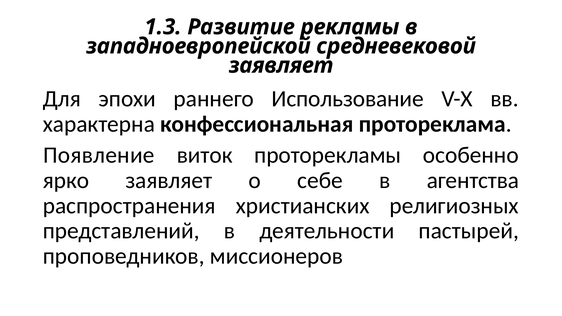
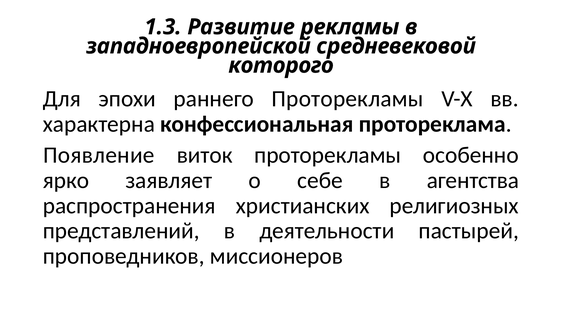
заявляет at (281, 65): заявляет -> которого
раннего Использование: Использование -> Проторекламы
